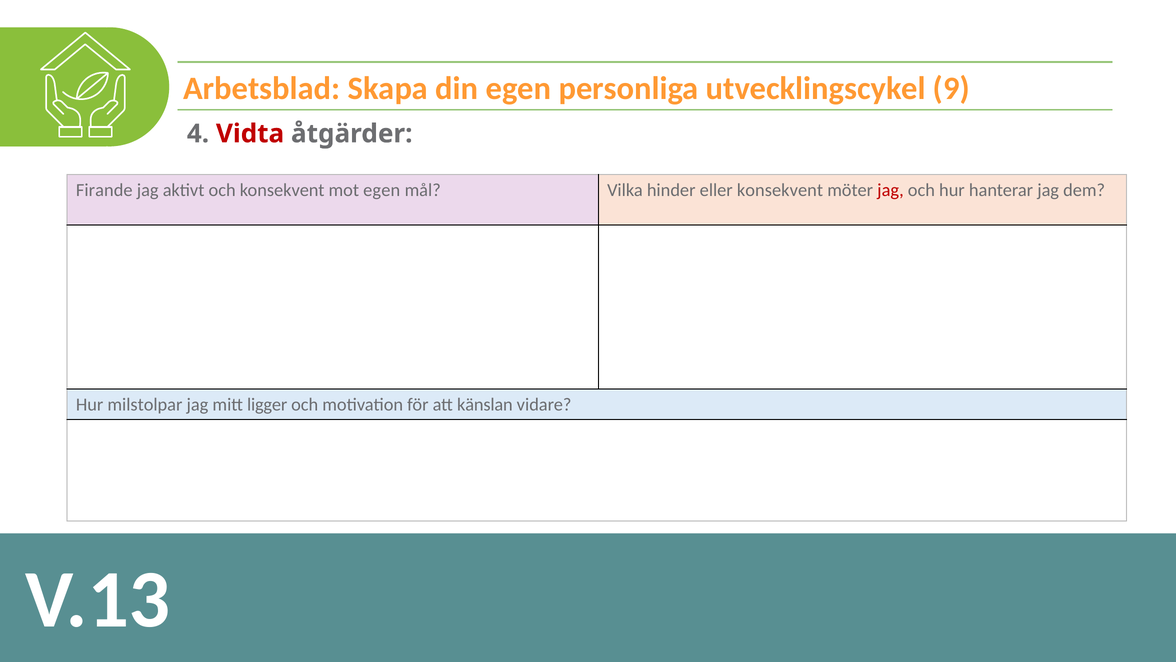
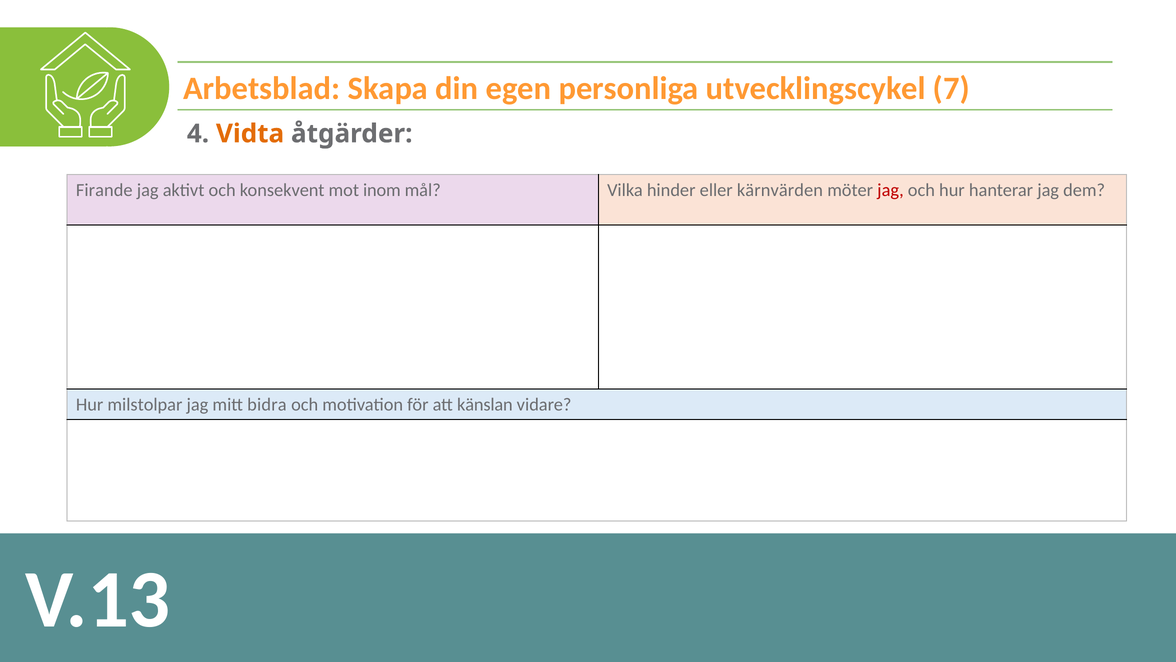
9: 9 -> 7
Vidta colour: red -> orange
mot egen: egen -> inom
eller konsekvent: konsekvent -> kärnvärden
ligger: ligger -> bidra
